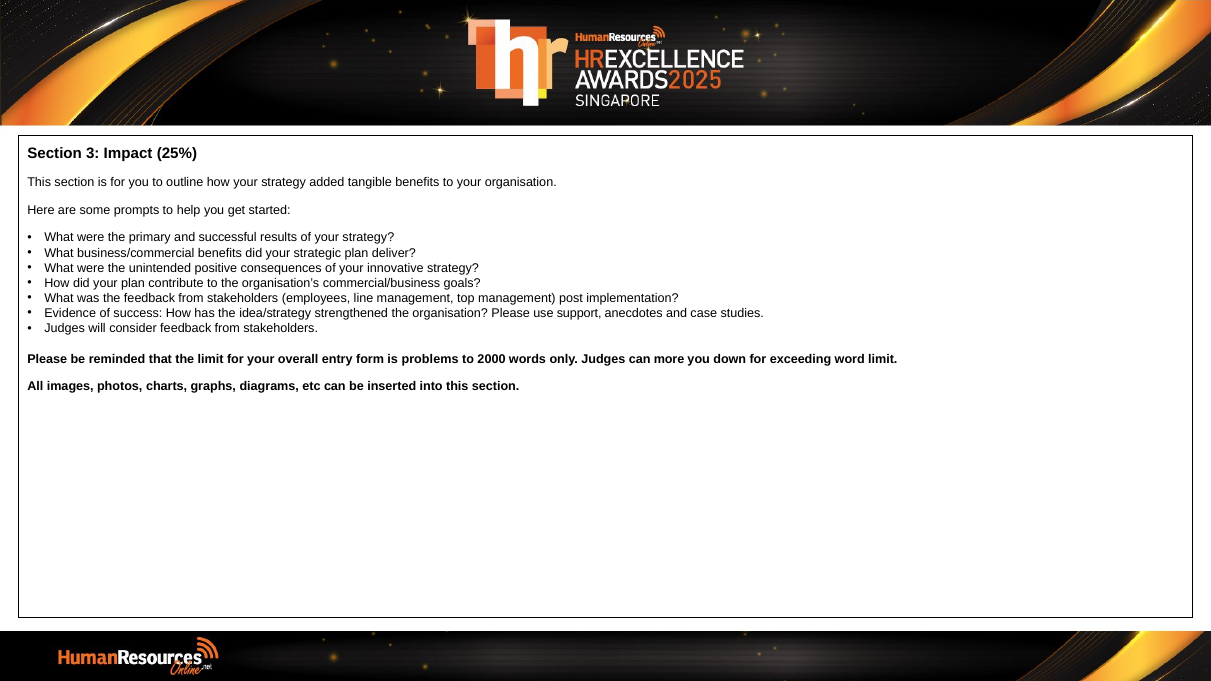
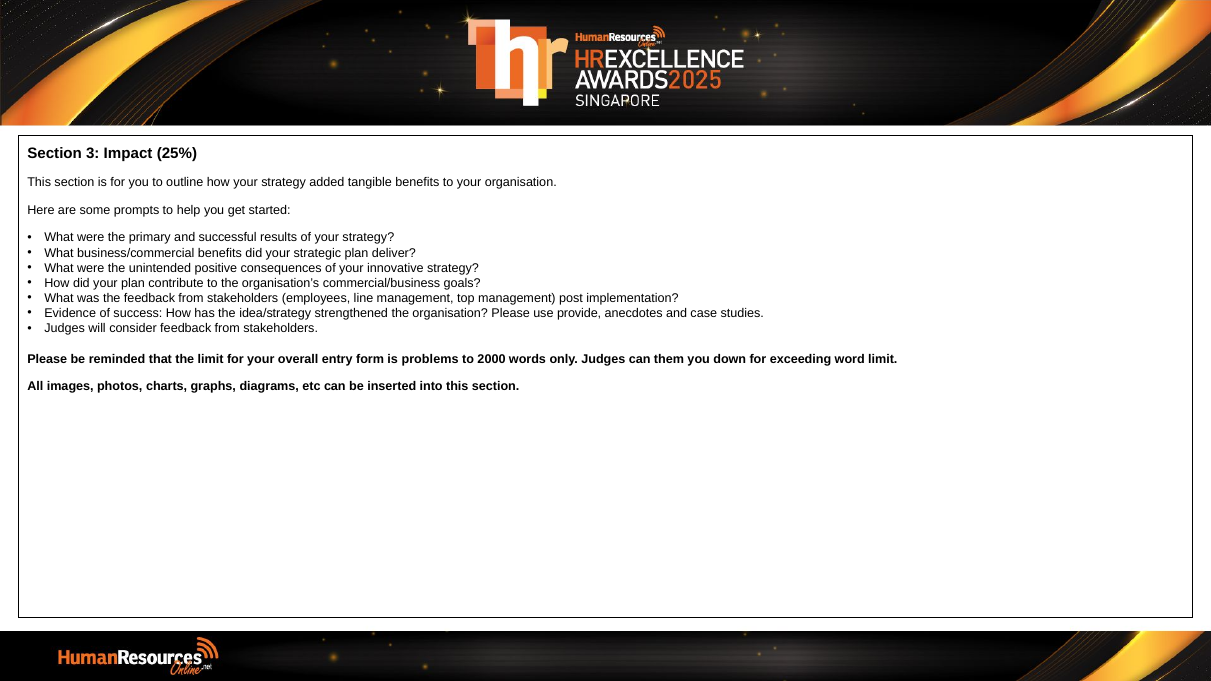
support: support -> provide
more: more -> them
